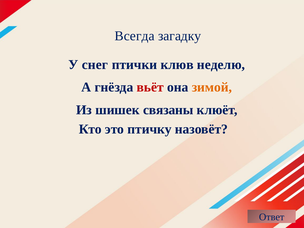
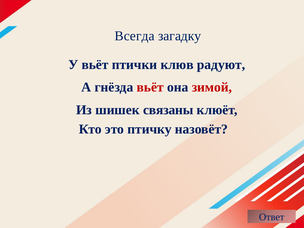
У снег: снег -> вьёт
неделю: неделю -> радуют
зимой colour: orange -> red
